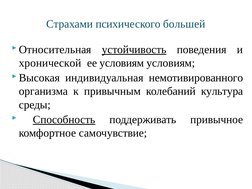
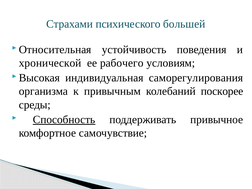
устойчивость underline: present -> none
ее условиям: условиям -> рабочего
немотивированного: немотивированного -> саморегулирования
культура: культура -> поскорее
